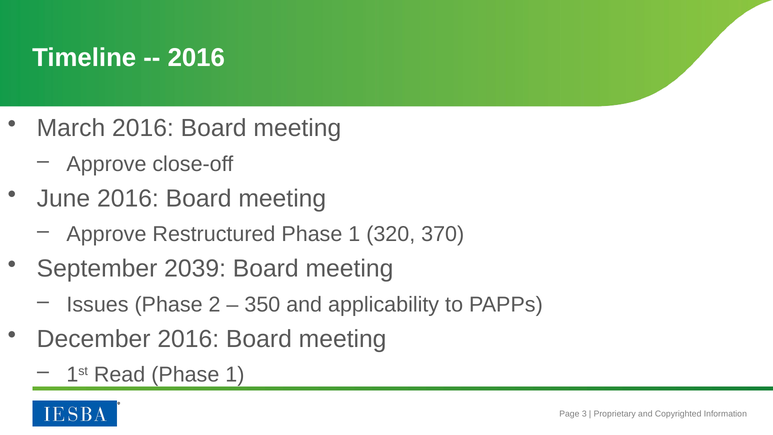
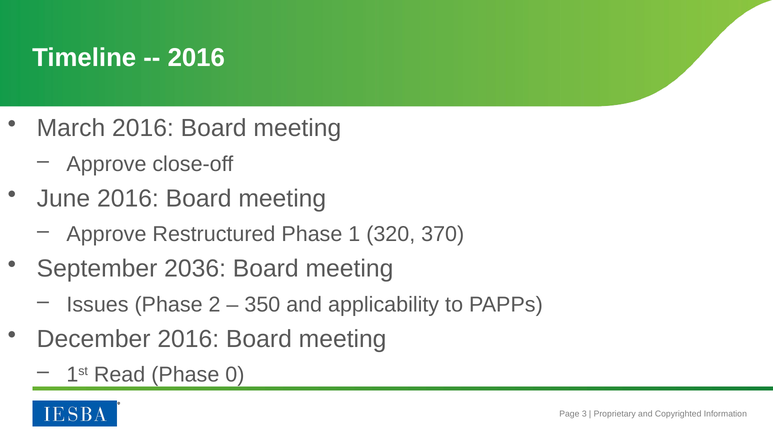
2039: 2039 -> 2036
Read Phase 1: 1 -> 0
